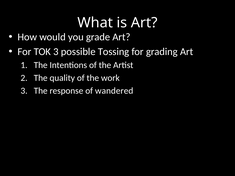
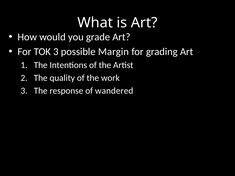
Tossing: Tossing -> Margin
